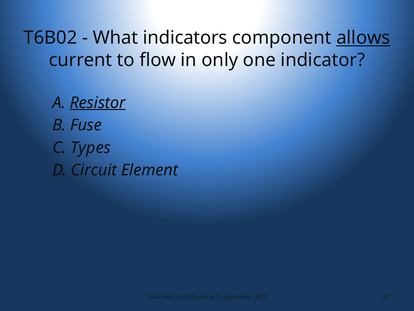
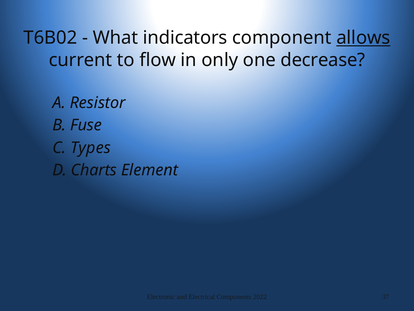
indicator: indicator -> decrease
Resistor underline: present -> none
Circuit: Circuit -> Charts
